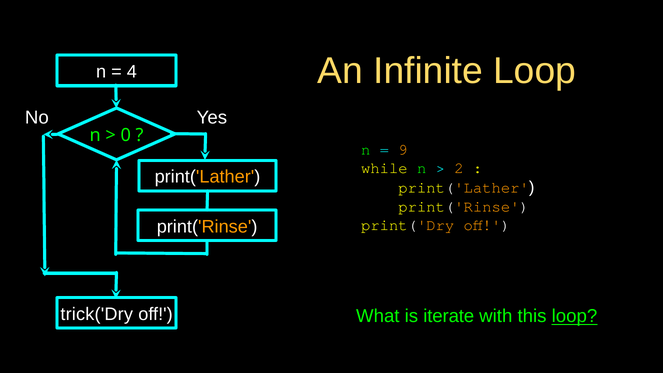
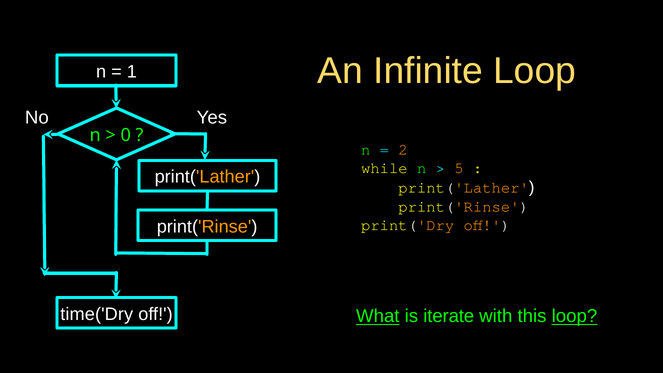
4: 4 -> 1
9: 9 -> 2
2: 2 -> 5
trick('Dry: trick('Dry -> time('Dry
What underline: none -> present
